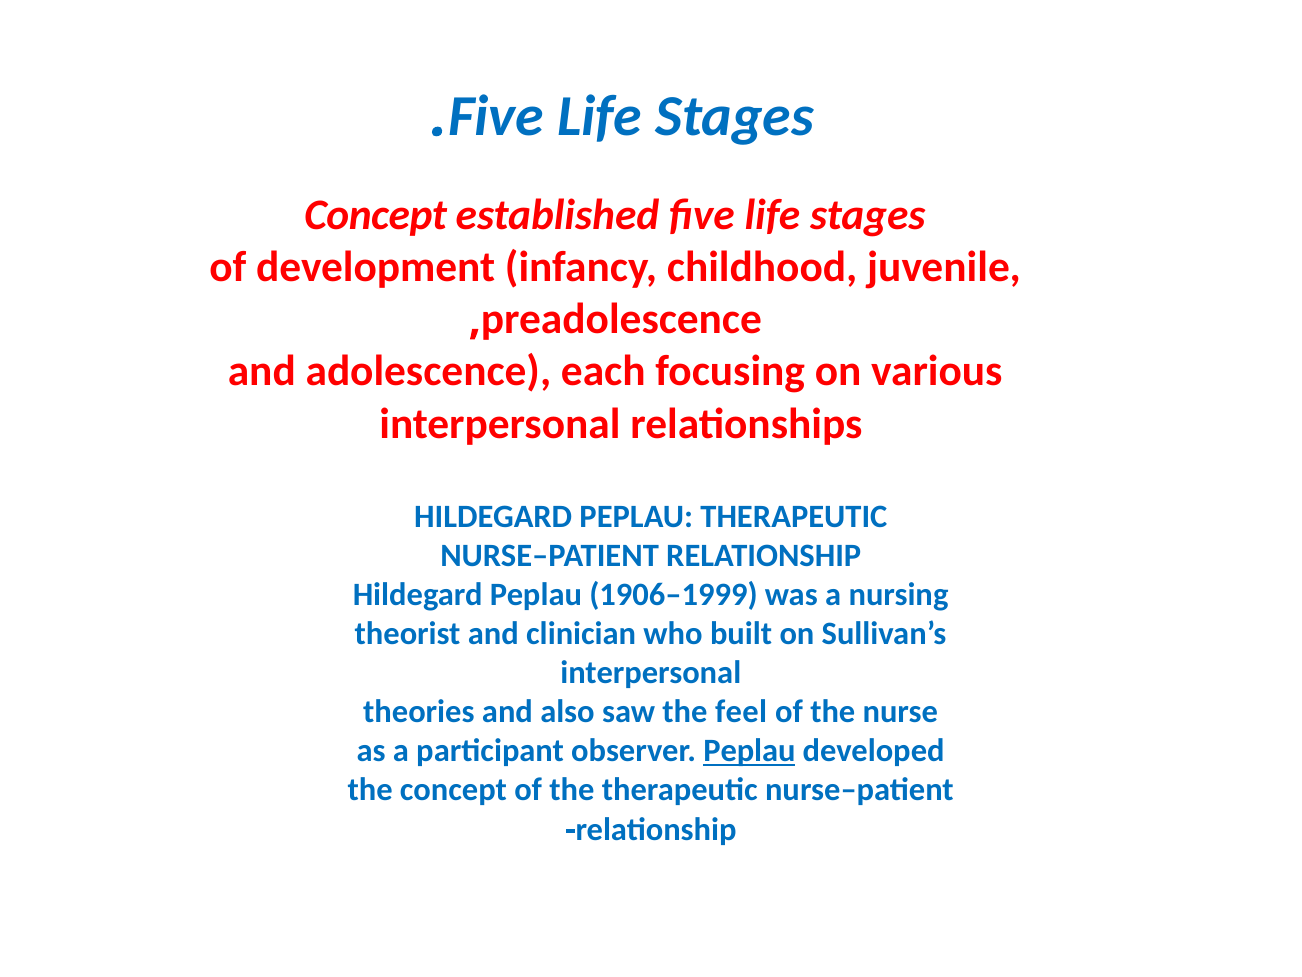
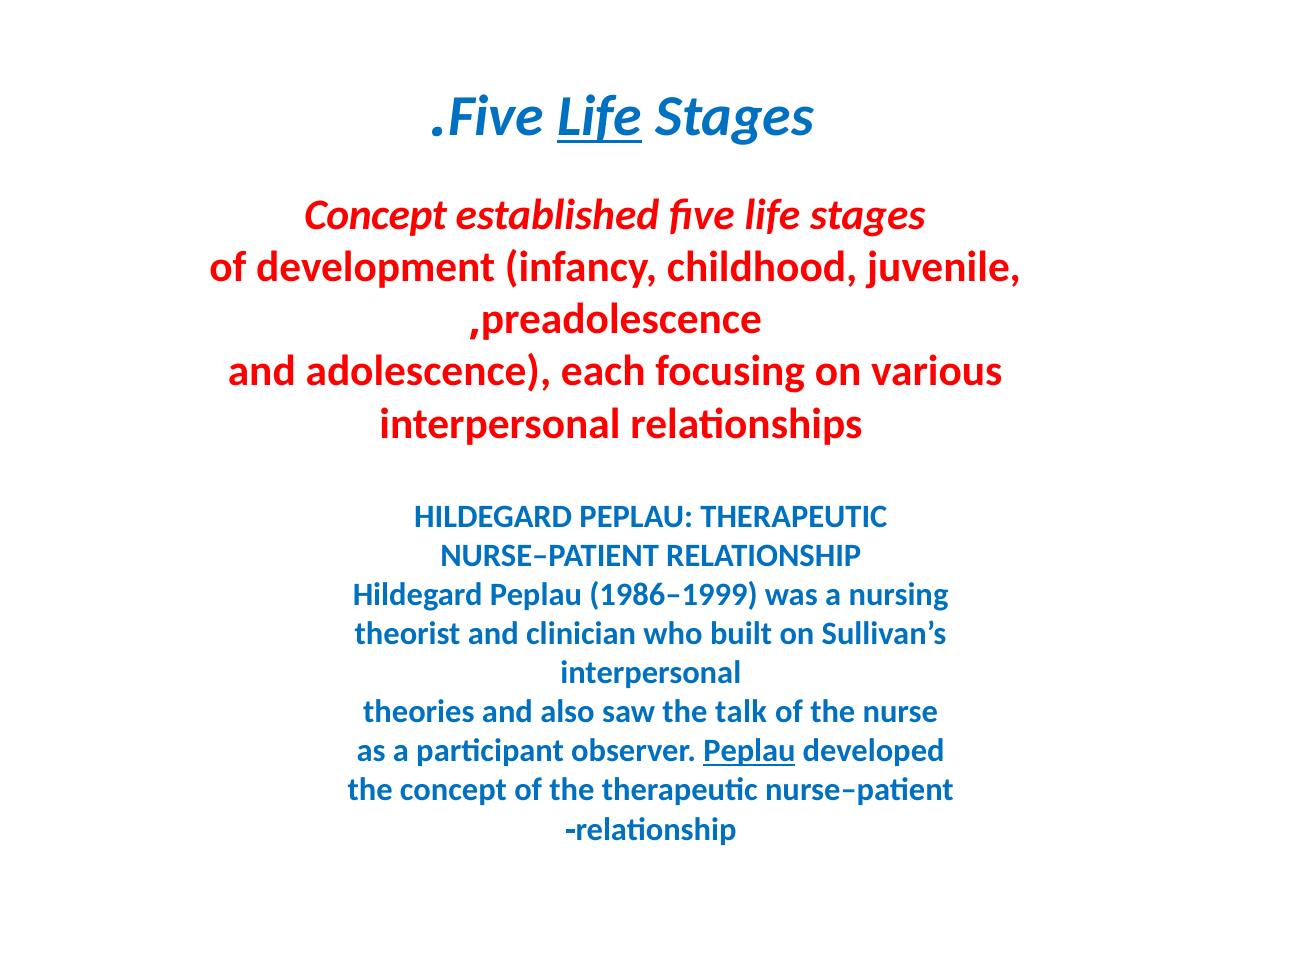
Life at (600, 116) underline: none -> present
1906–1999: 1906–1999 -> 1986–1999
feel: feel -> talk
